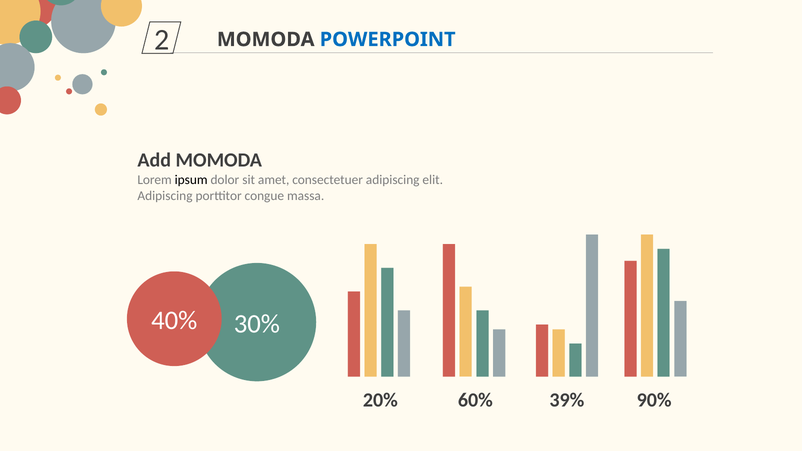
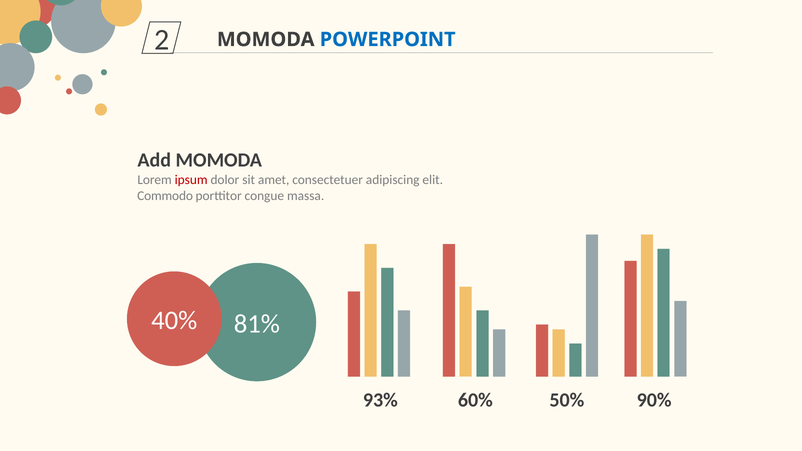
ipsum colour: black -> red
Adipiscing at (165, 196): Adipiscing -> Commodo
30%: 30% -> 81%
20%: 20% -> 93%
39%: 39% -> 50%
